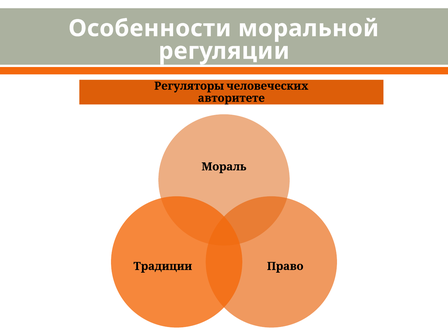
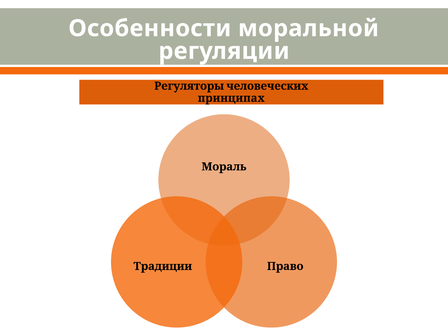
авторитете: авторитете -> принципах
